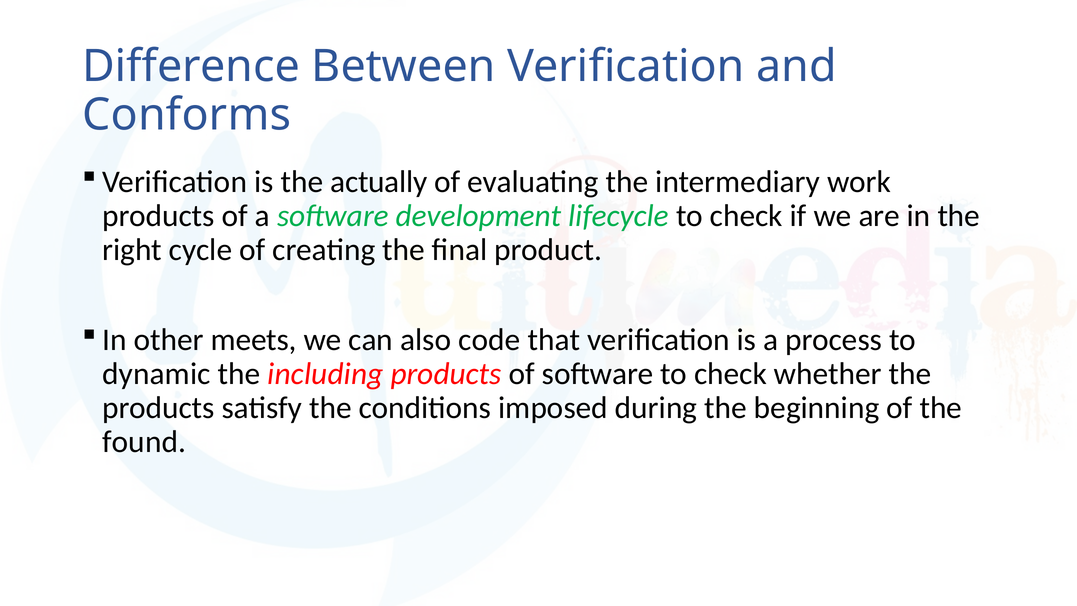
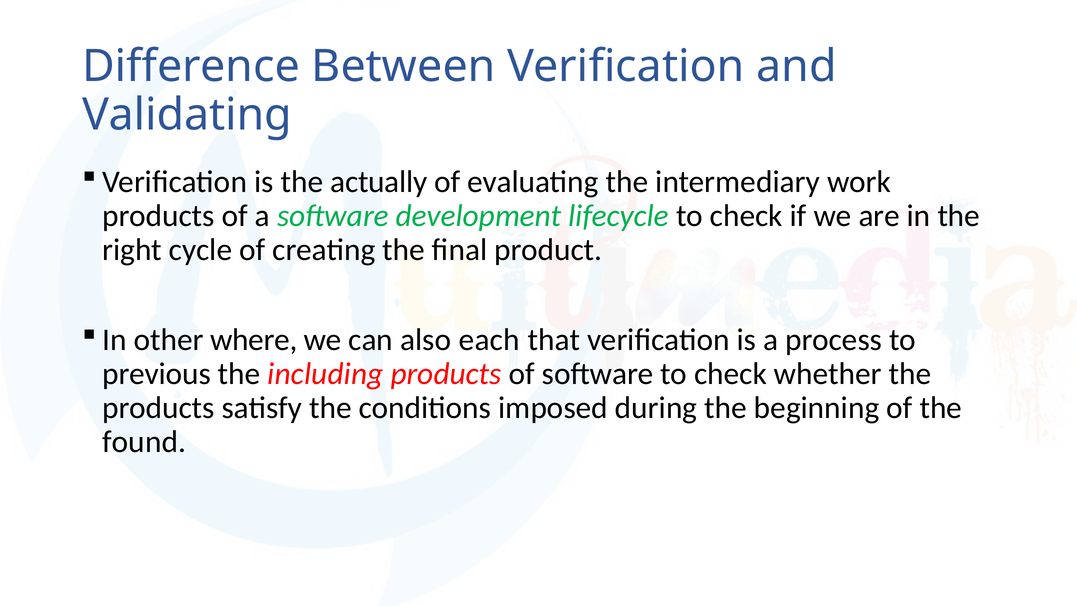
Conforms: Conforms -> Validating
meets: meets -> where
code: code -> each
dynamic: dynamic -> previous
